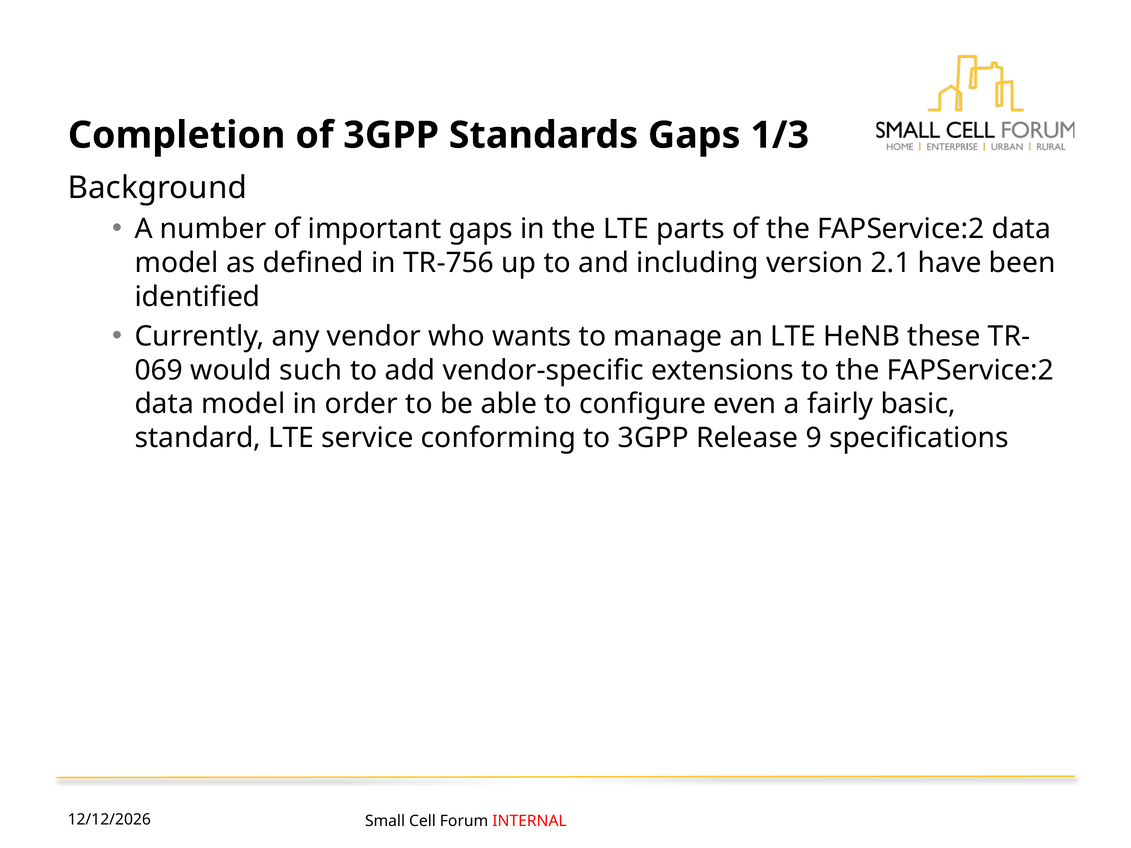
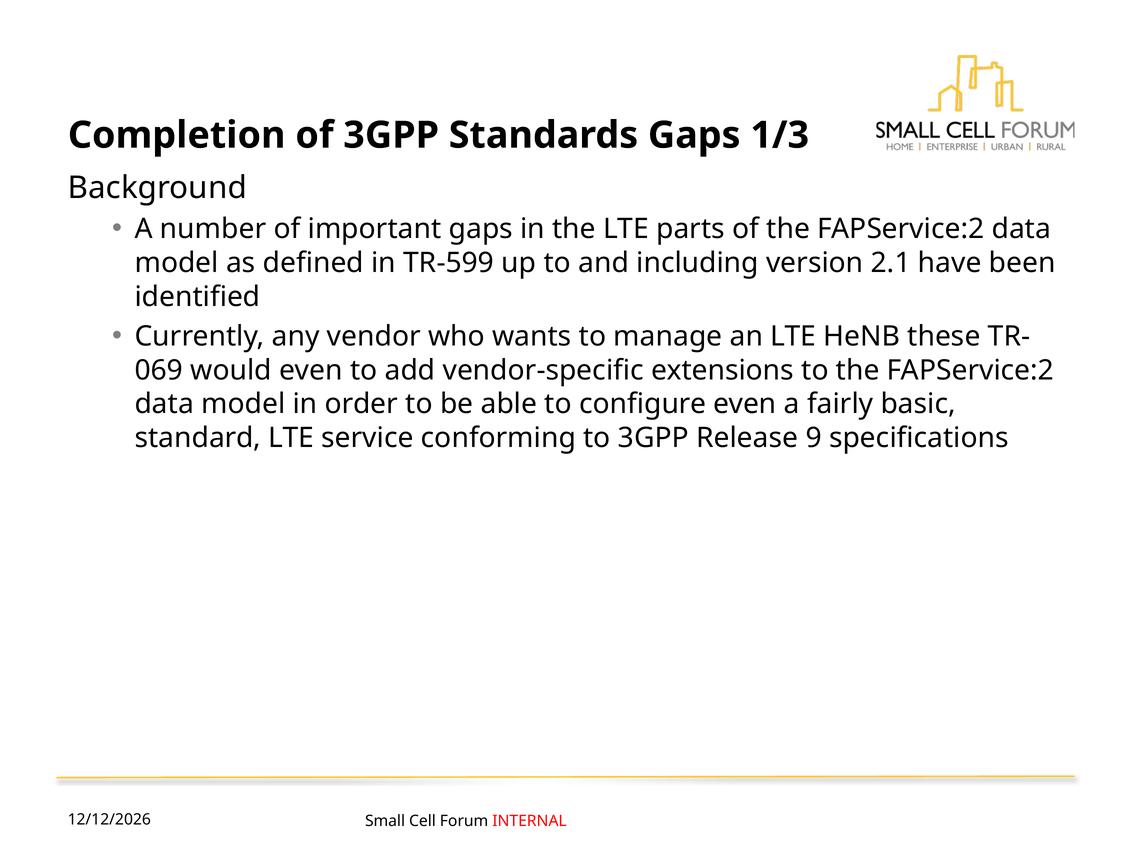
TR-756: TR-756 -> TR-599
would such: such -> even
